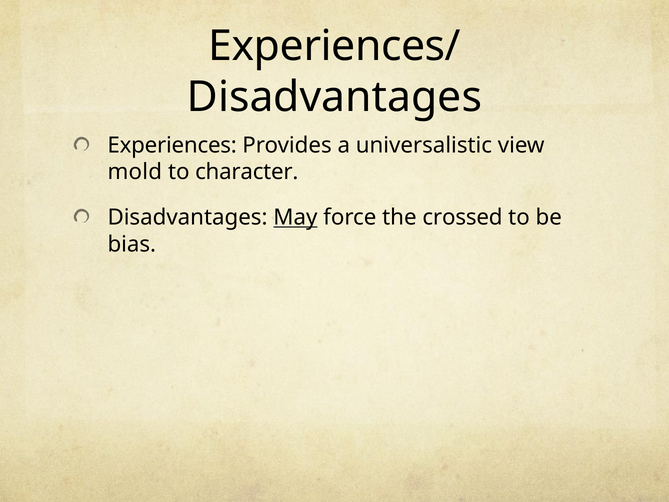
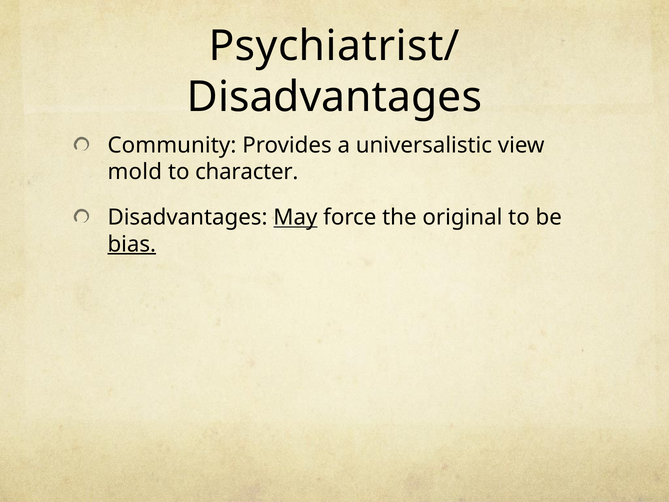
Experiences/: Experiences/ -> Psychiatrist/
Experiences: Experiences -> Community
crossed: crossed -> original
bias underline: none -> present
